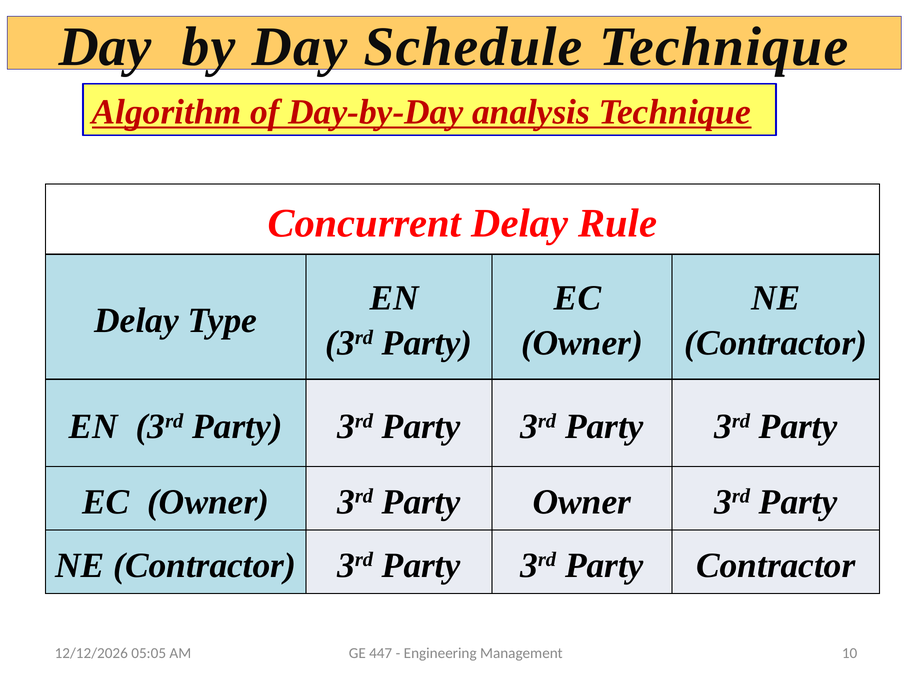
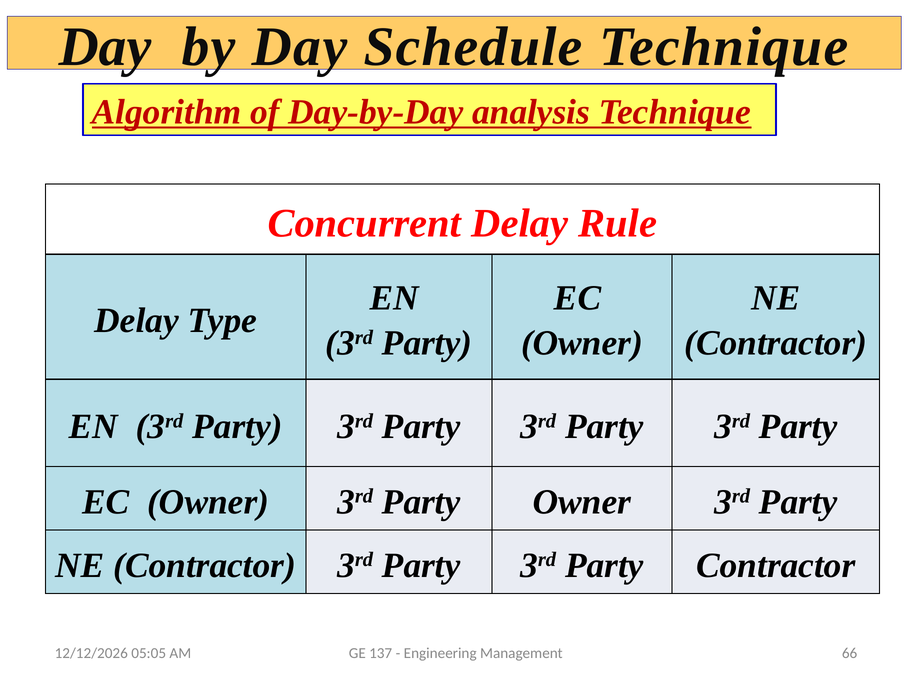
447: 447 -> 137
10: 10 -> 66
